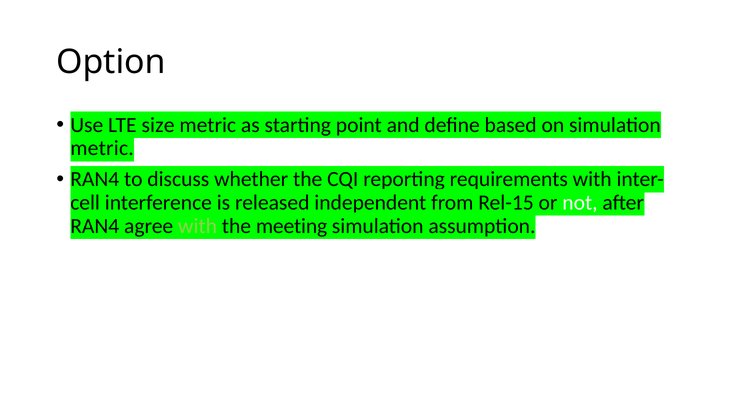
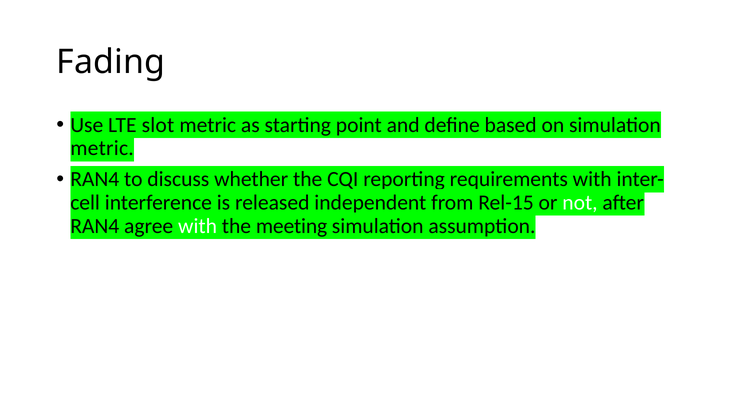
Option: Option -> Fading
size: size -> slot
with at (198, 226) colour: light green -> white
